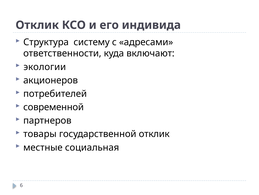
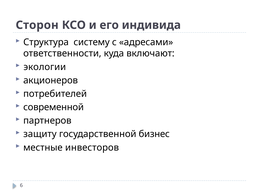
Отклик at (37, 25): Отклик -> Сторон
товары: товары -> защиту
государственной отклик: отклик -> бизнес
социальная: социальная -> инвесторов
